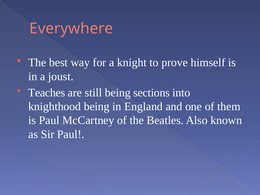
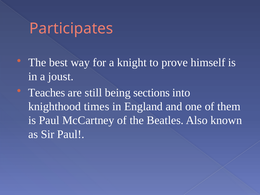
Everywhere: Everywhere -> Participates
knighthood being: being -> times
